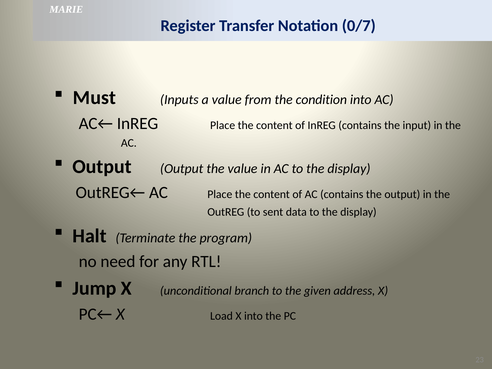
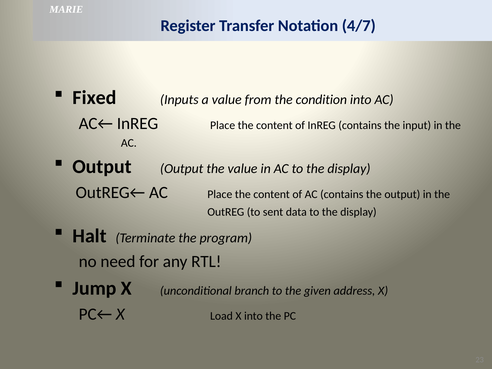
0/7: 0/7 -> 4/7
Must: Must -> Fixed
